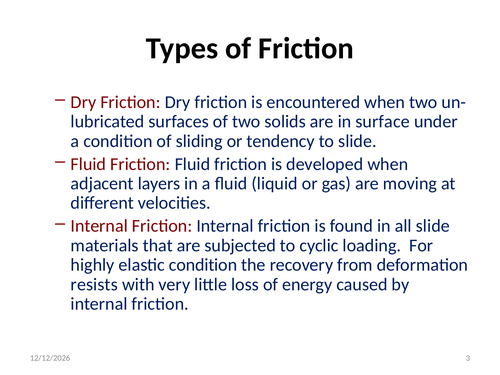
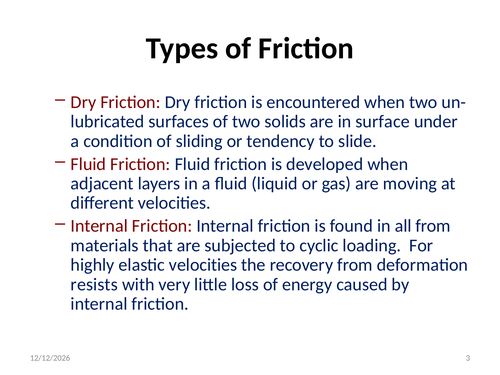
all slide: slide -> from
elastic condition: condition -> velocities
